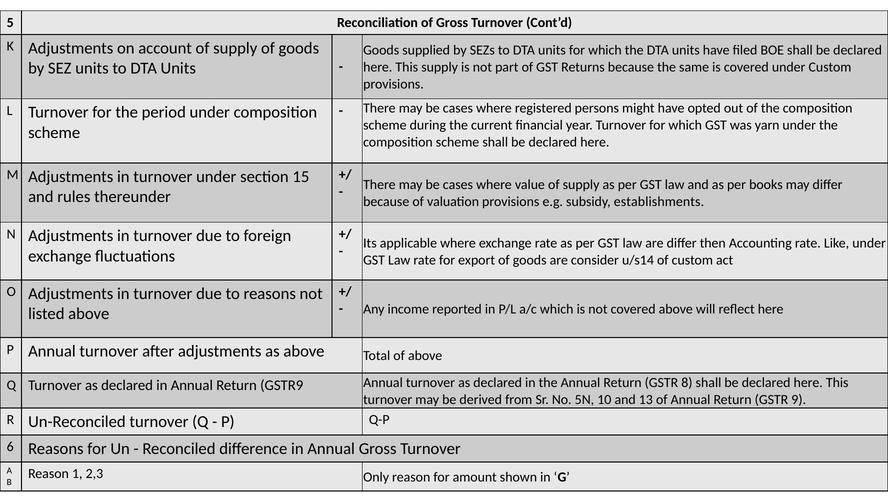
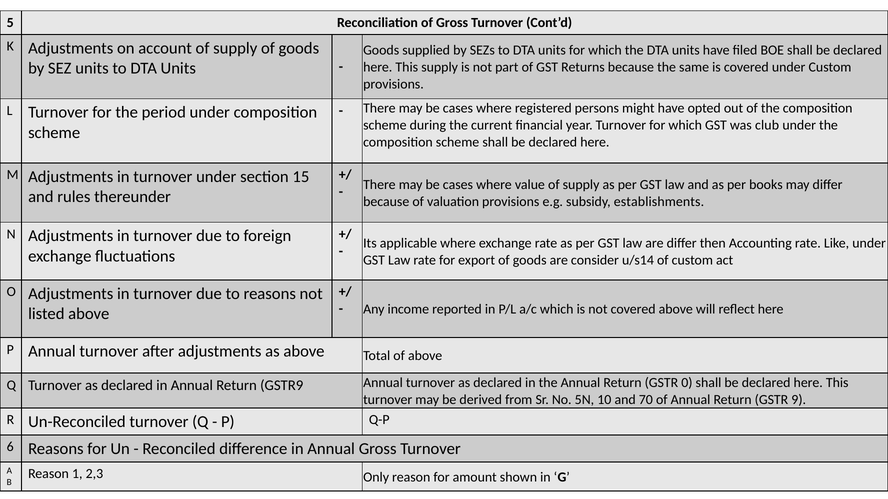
yarn: yarn -> club
8: 8 -> 0
13: 13 -> 70
